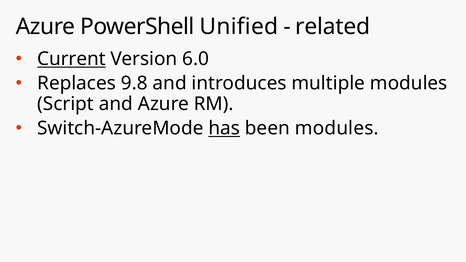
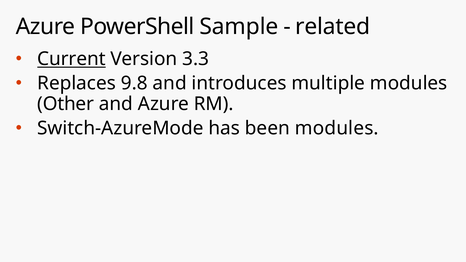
Unified: Unified -> Sample
6.0: 6.0 -> 3.3
Script: Script -> Other
has underline: present -> none
